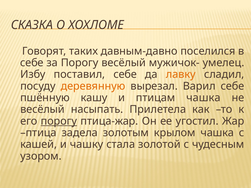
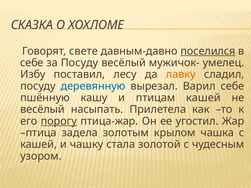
таких: таких -> свете
поселился underline: none -> present
за Порогу: Порогу -> Посуду
поставил себе: себе -> лесу
деревянную colour: orange -> blue
птицам чашка: чашка -> кашей
